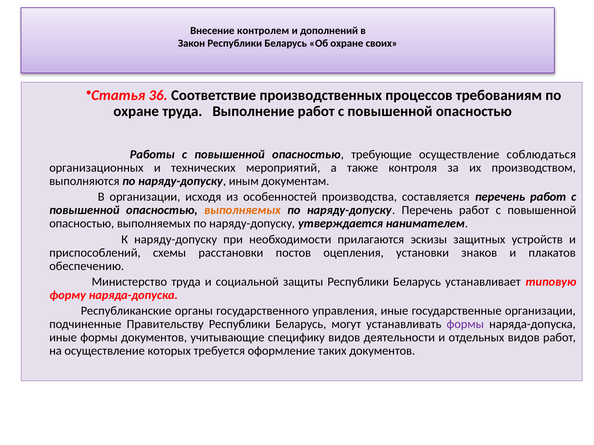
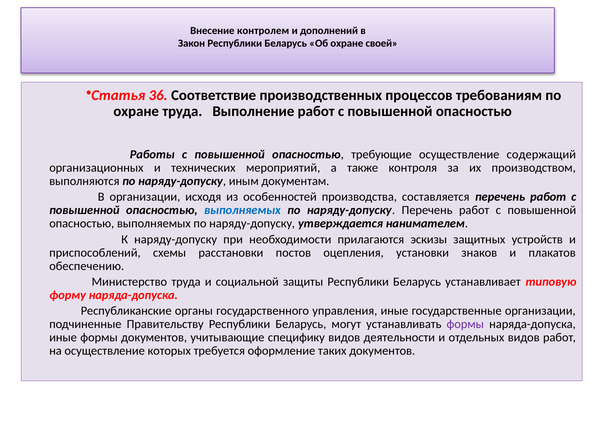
своих: своих -> своей
соблюдаться: соблюдаться -> содержащий
выполняемых at (242, 210) colour: orange -> blue
